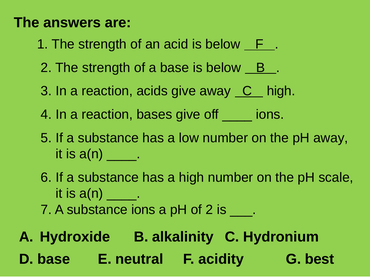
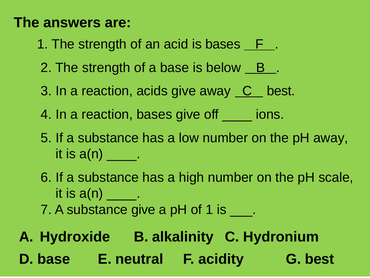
acid is below: below -> bases
C high: high -> best
substance ions: ions -> give
of 2: 2 -> 1
